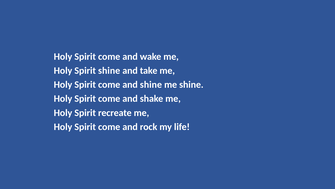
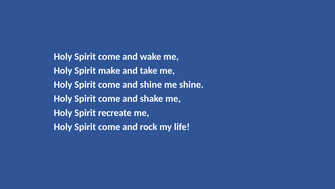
Spirit shine: shine -> make
